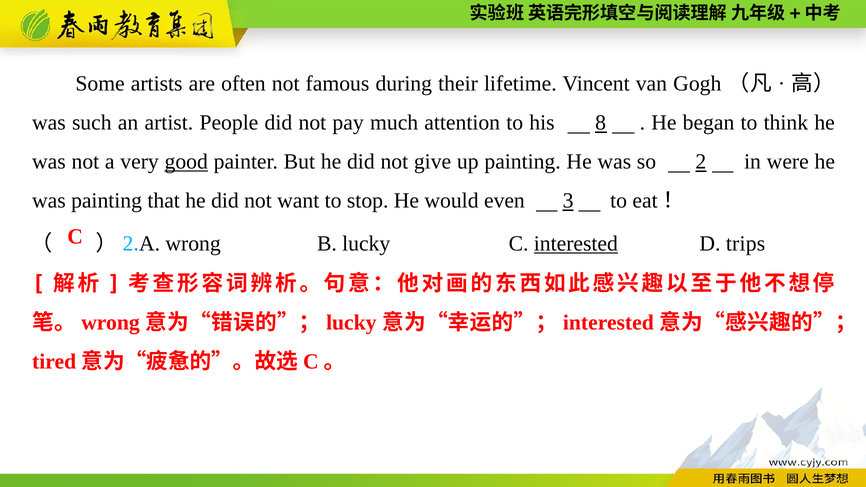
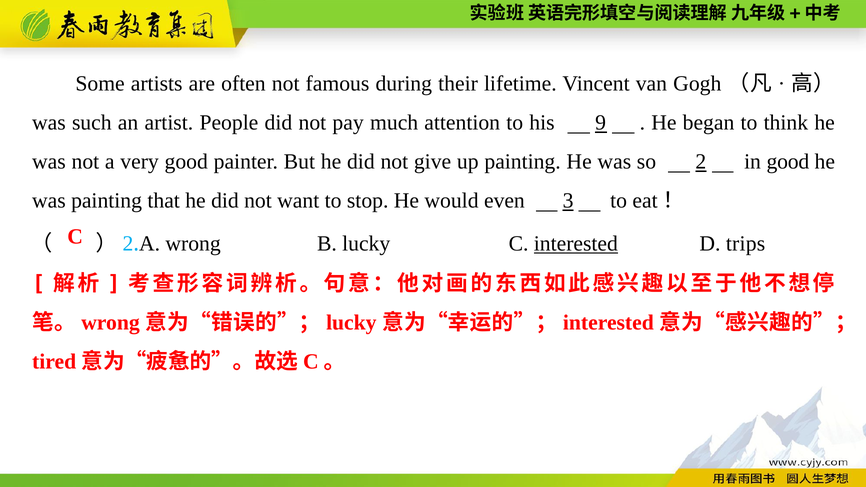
8: 8 -> 9
good at (186, 162) underline: present -> none
in were: were -> good
